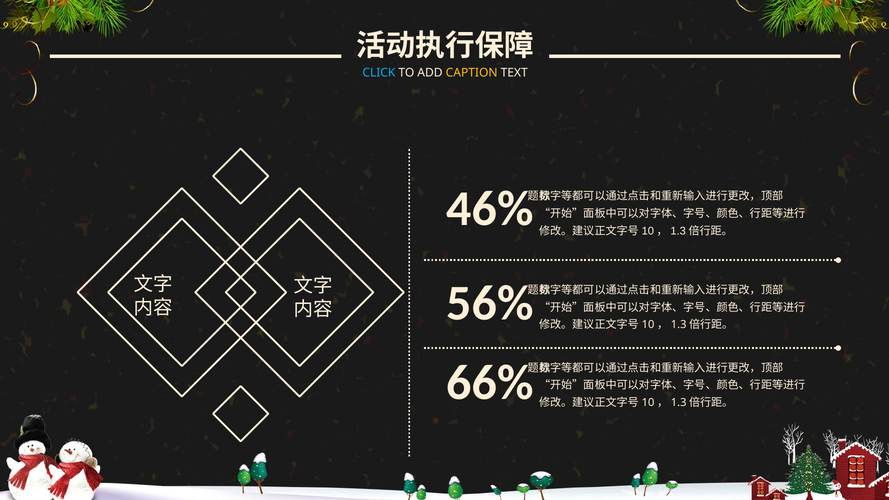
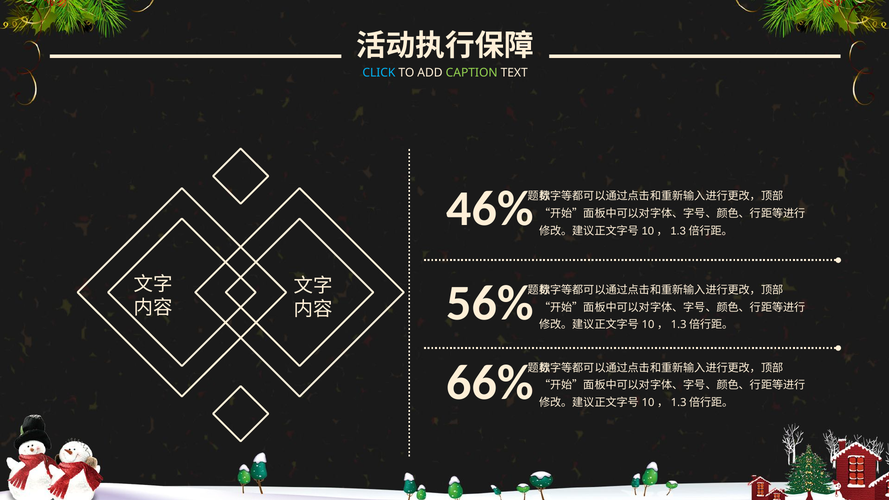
CAPTION colour: yellow -> light green
